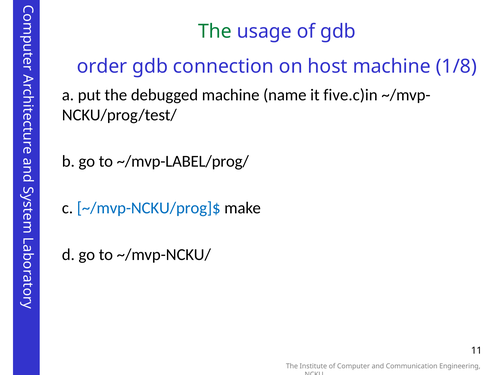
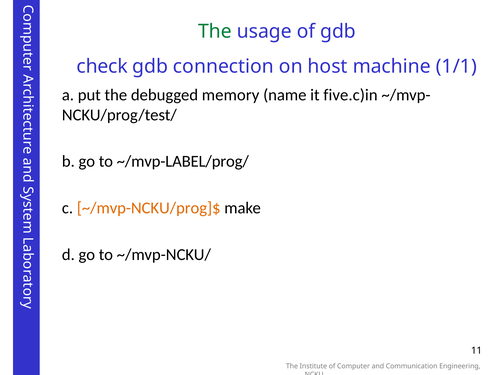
order: order -> check
1/8: 1/8 -> 1/1
debugged machine: machine -> memory
~/mvp-NCKU/prog]$ colour: blue -> orange
